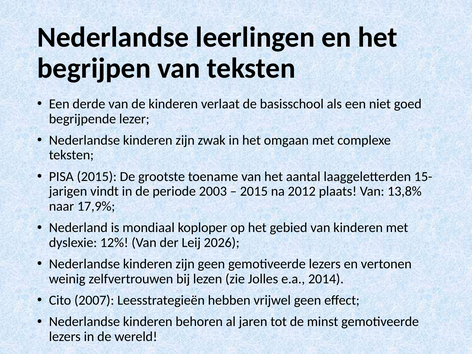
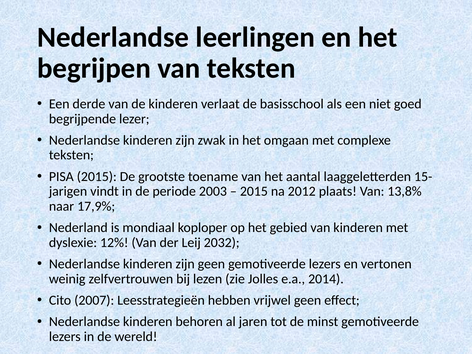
2026: 2026 -> 2032
